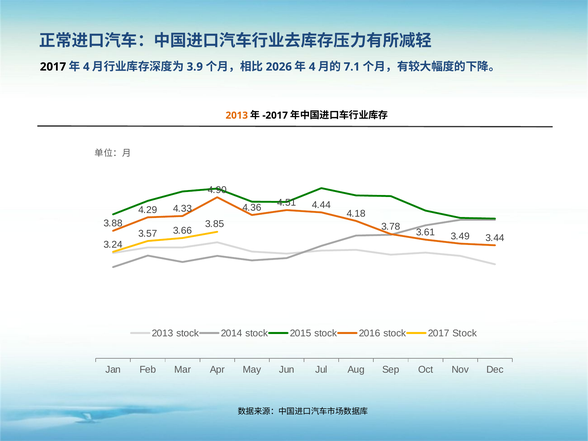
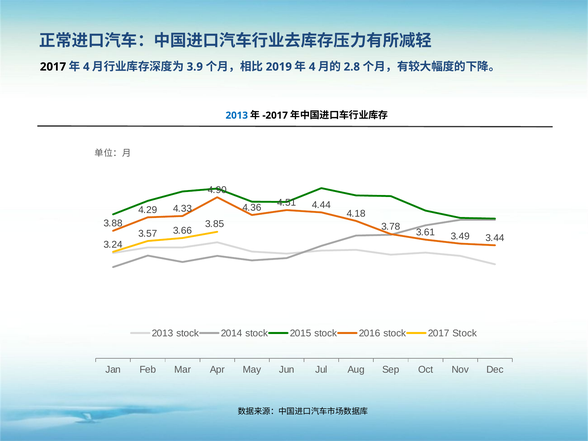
2026: 2026 -> 2019
7.1: 7.1 -> 2.8
2013 at (237, 115) colour: orange -> blue
